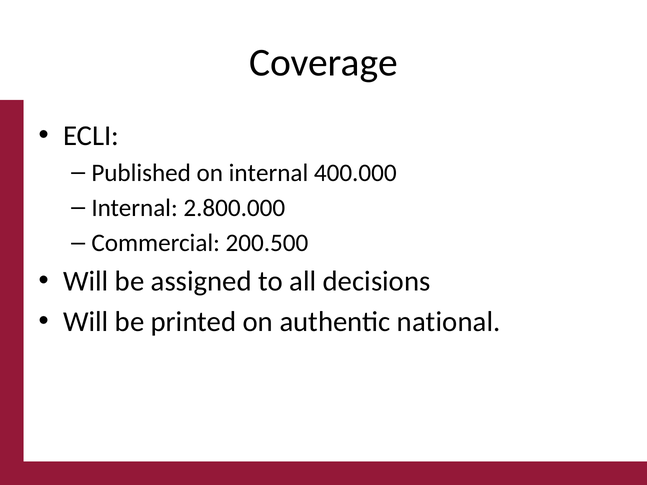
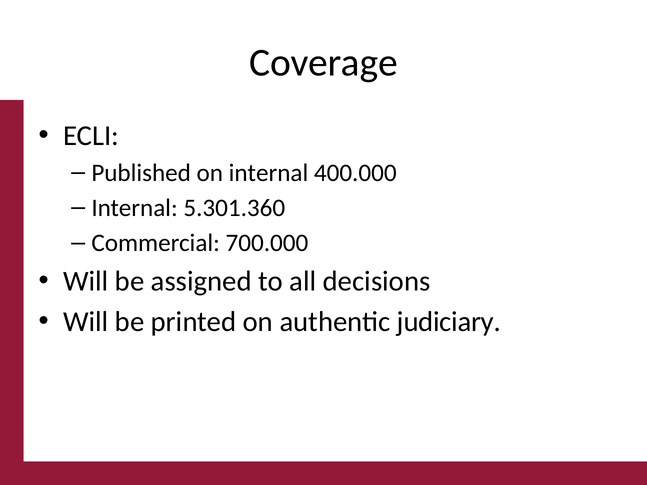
2.800.000: 2.800.000 -> 5.301.360
200.500: 200.500 -> 700.000
national: national -> judiciary
